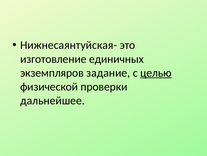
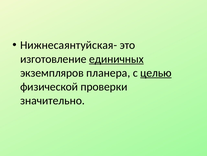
единичных underline: none -> present
задание: задание -> планера
дальнейшее: дальнейшее -> значительно
